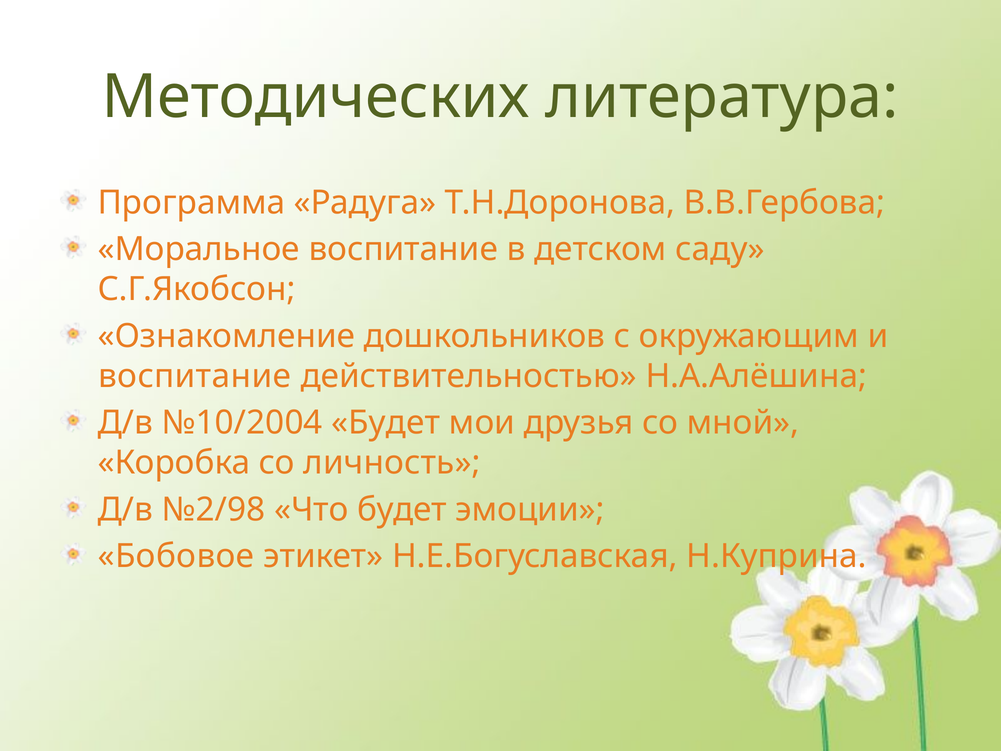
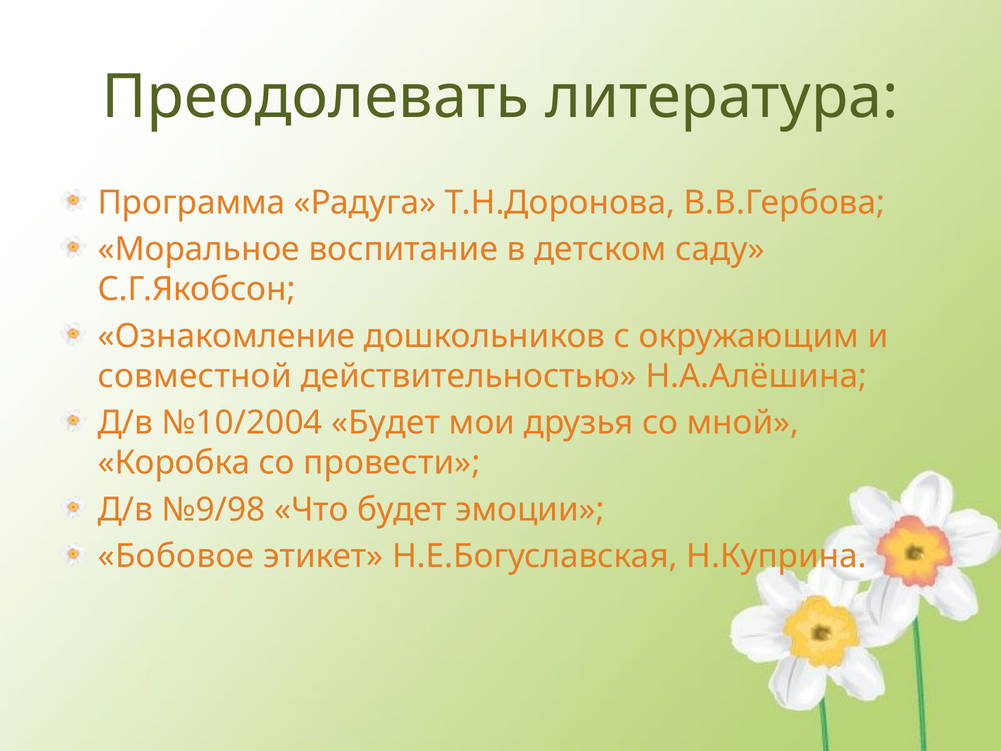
Методических: Методических -> Преодолевать
воспитание at (195, 376): воспитание -> совместной
личность: личность -> провести
№2/98: №2/98 -> №9/98
